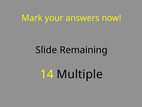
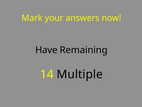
Slide: Slide -> Have
